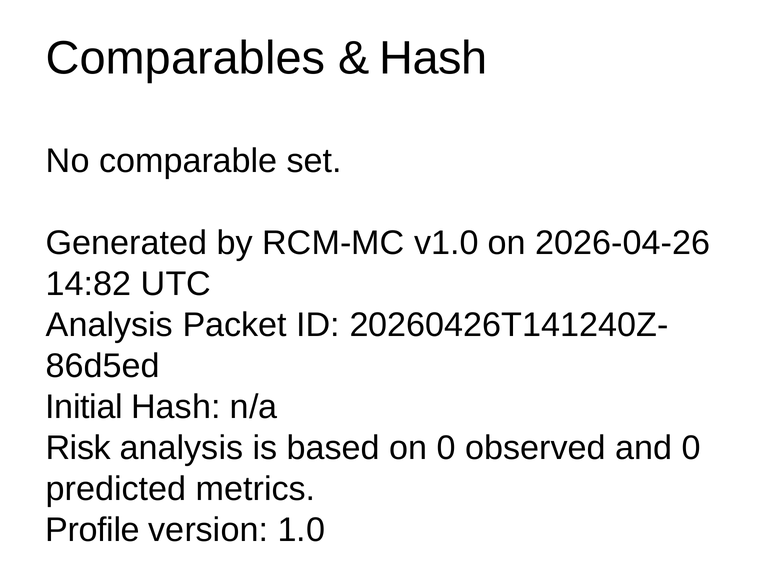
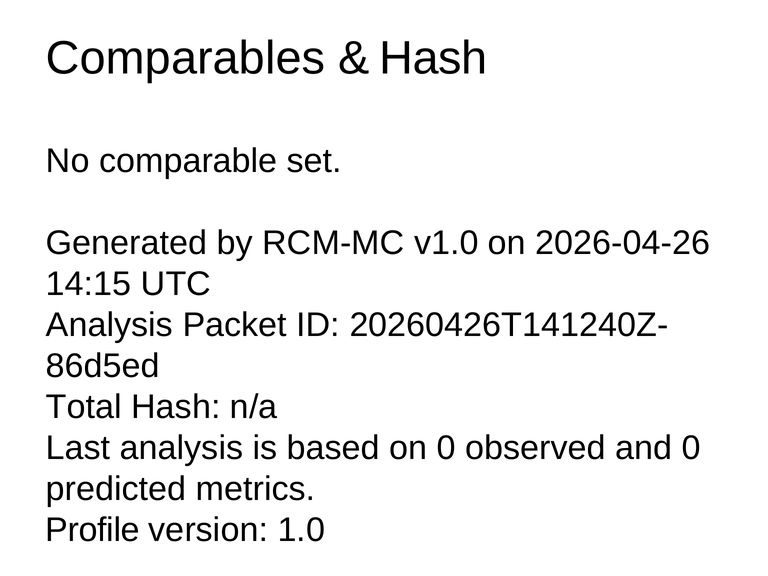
14:82: 14:82 -> 14:15
Initial: Initial -> Total
Risk: Risk -> Last
